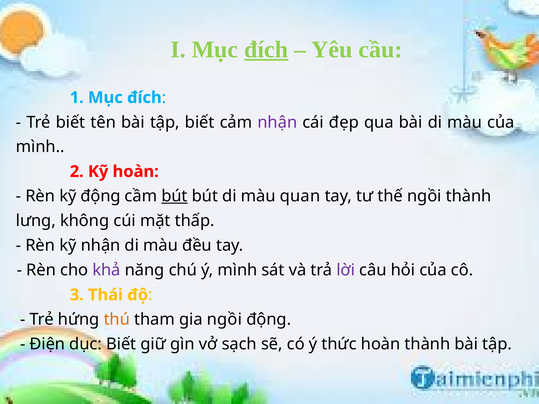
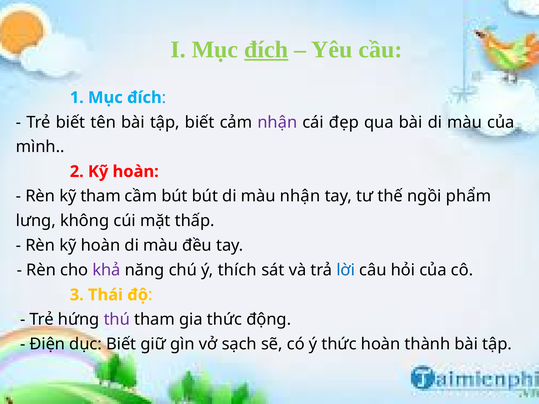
kỹ động: động -> tham
bút at (174, 196) underline: present -> none
màu quan: quan -> nhận
ngồi thành: thành -> phẩm
Rèn kỹ nhận: nhận -> hoàn
ý mình: mình -> thích
lời colour: purple -> blue
thú colour: orange -> purple
gia ngồi: ngồi -> thức
